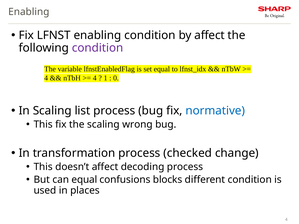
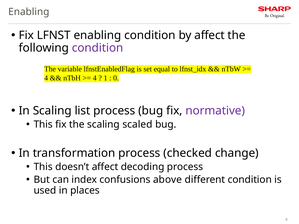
normative colour: blue -> purple
wrong: wrong -> scaled
can equal: equal -> index
blocks: blocks -> above
